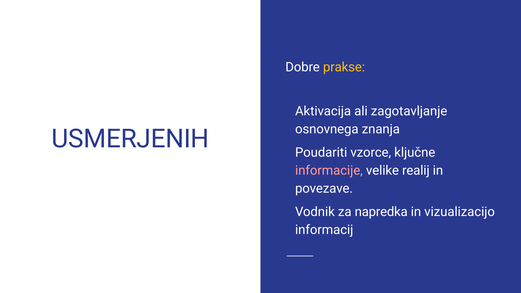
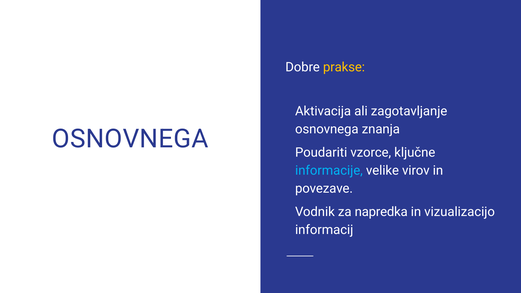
USMERJENIH at (130, 139): USMERJENIH -> OSNOVNEGA
informacije colour: pink -> light blue
realij: realij -> virov
